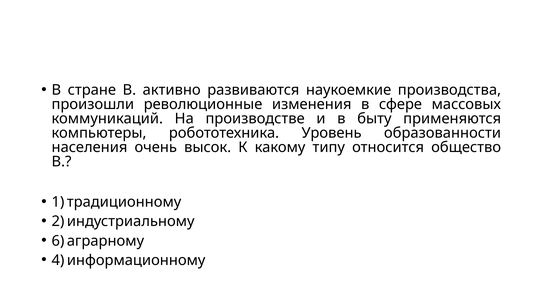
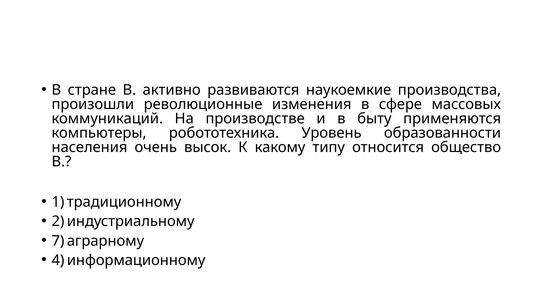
6: 6 -> 7
